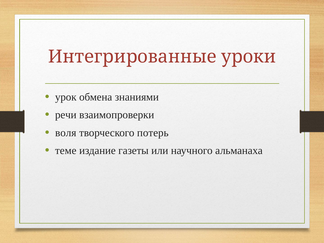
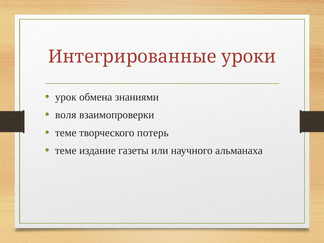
речи: речи -> воля
воля at (66, 133): воля -> теме
